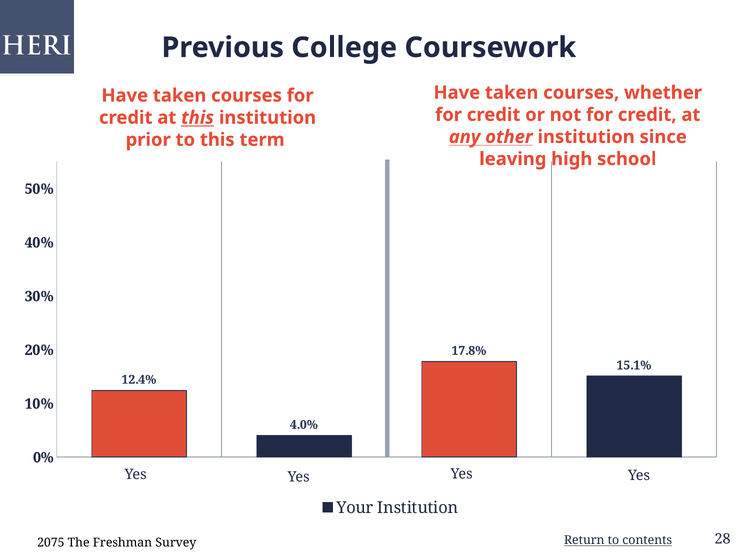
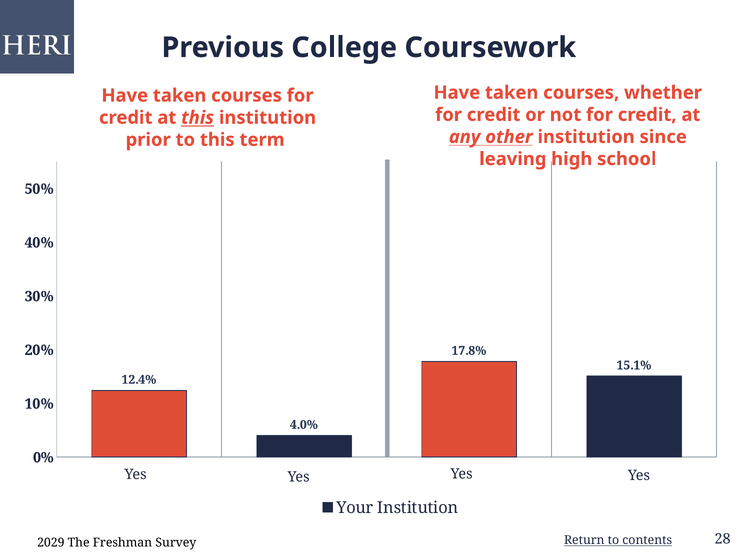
2075: 2075 -> 2029
